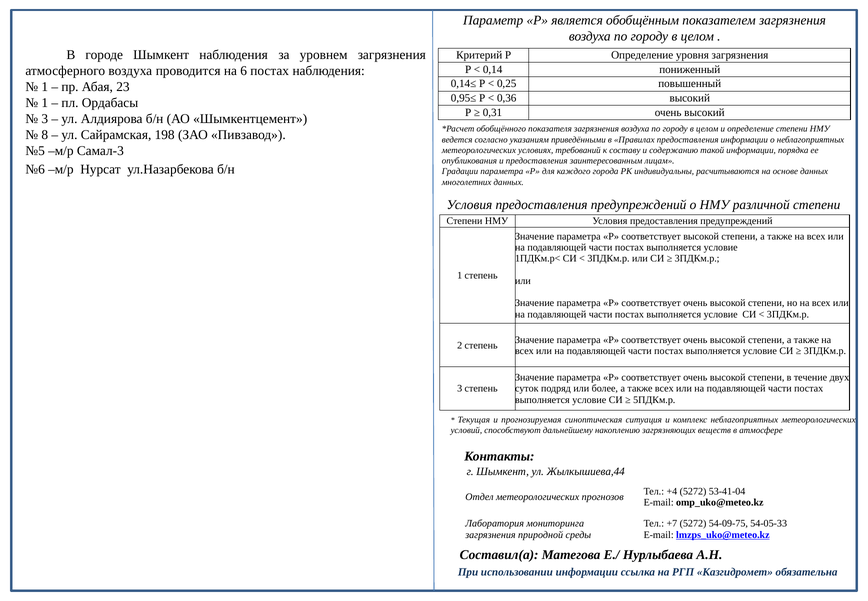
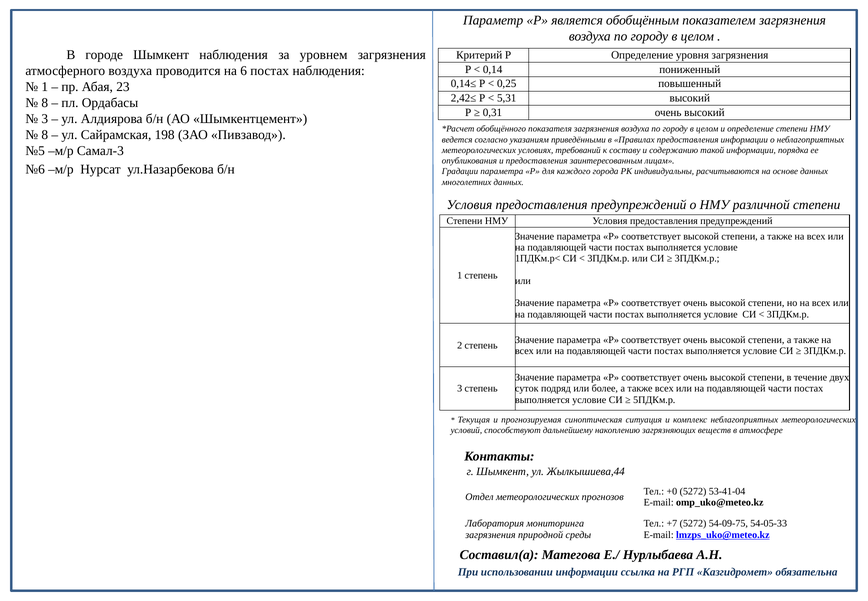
0,95≤: 0,95≤ -> 2,42≤
0,36: 0,36 -> 5,31
1 at (45, 103): 1 -> 8
+4: +4 -> +0
